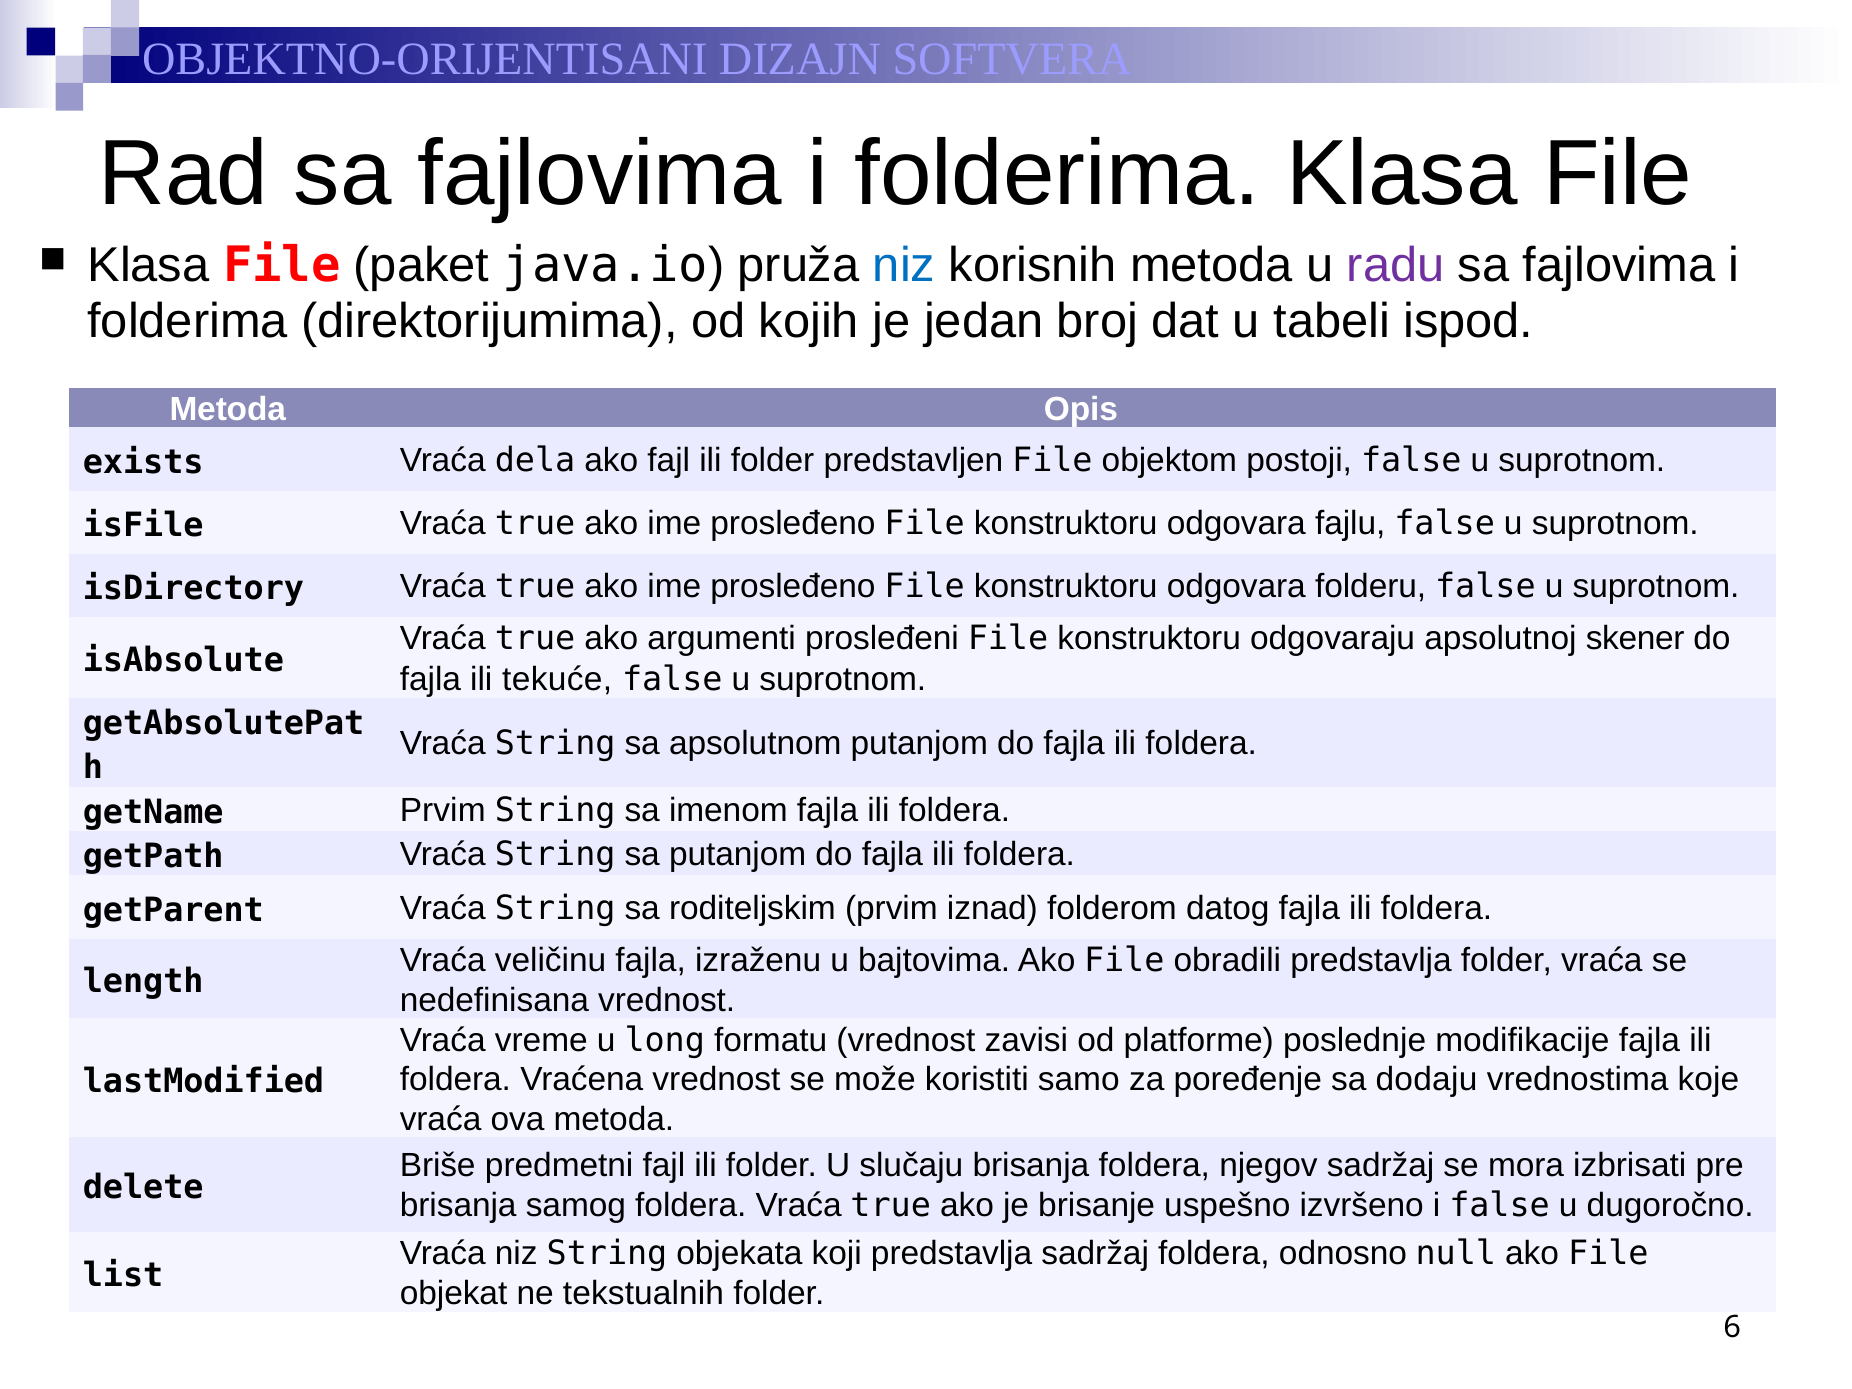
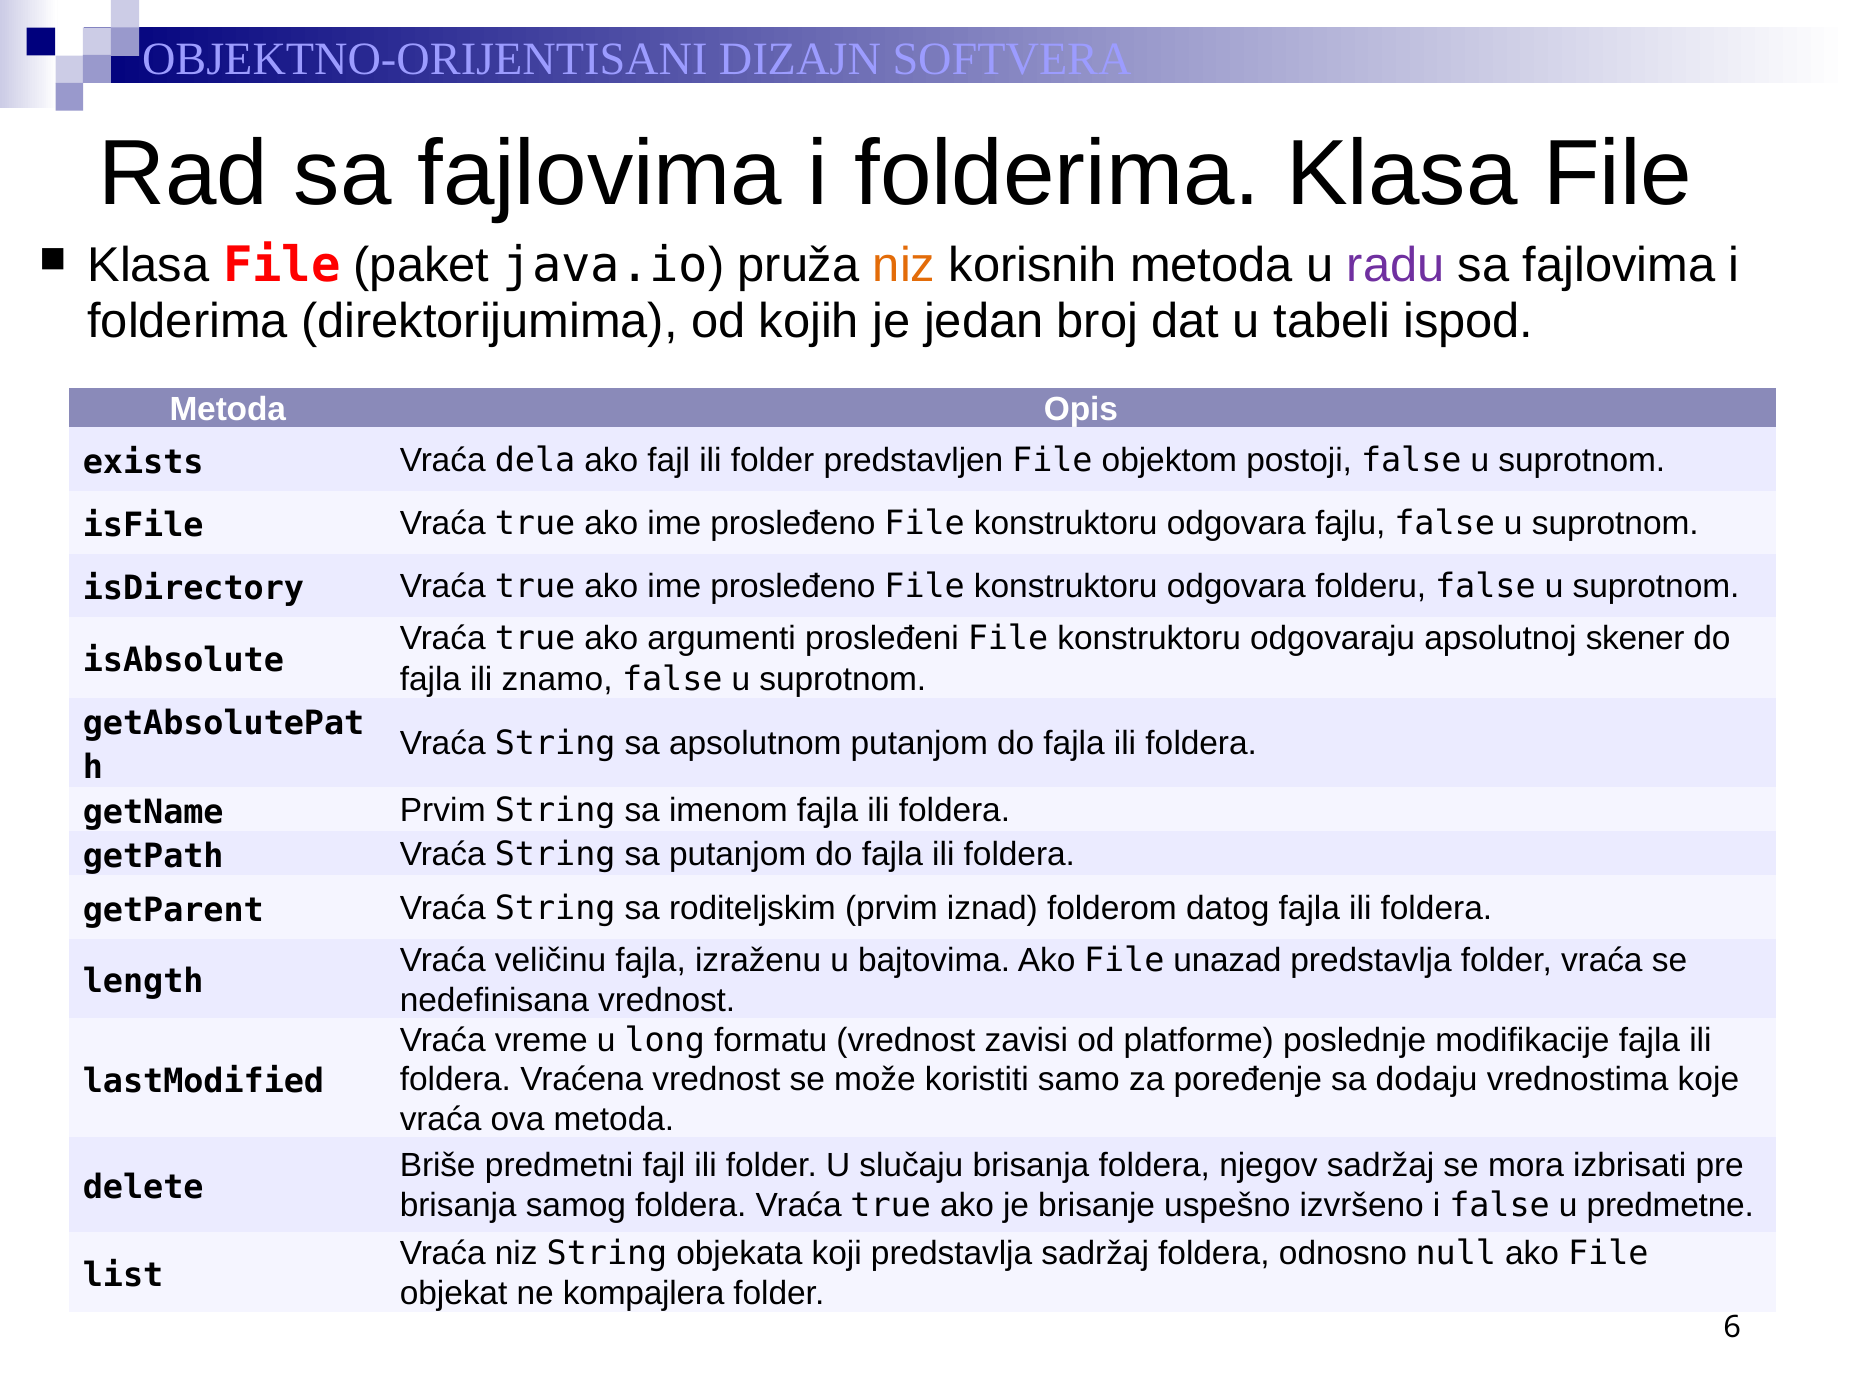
niz at (904, 265) colour: blue -> orange
tekuće: tekuće -> znamo
obradili: obradili -> unazad
dugoročno: dugoročno -> predmetne
tekstualnih: tekstualnih -> kompajlera
